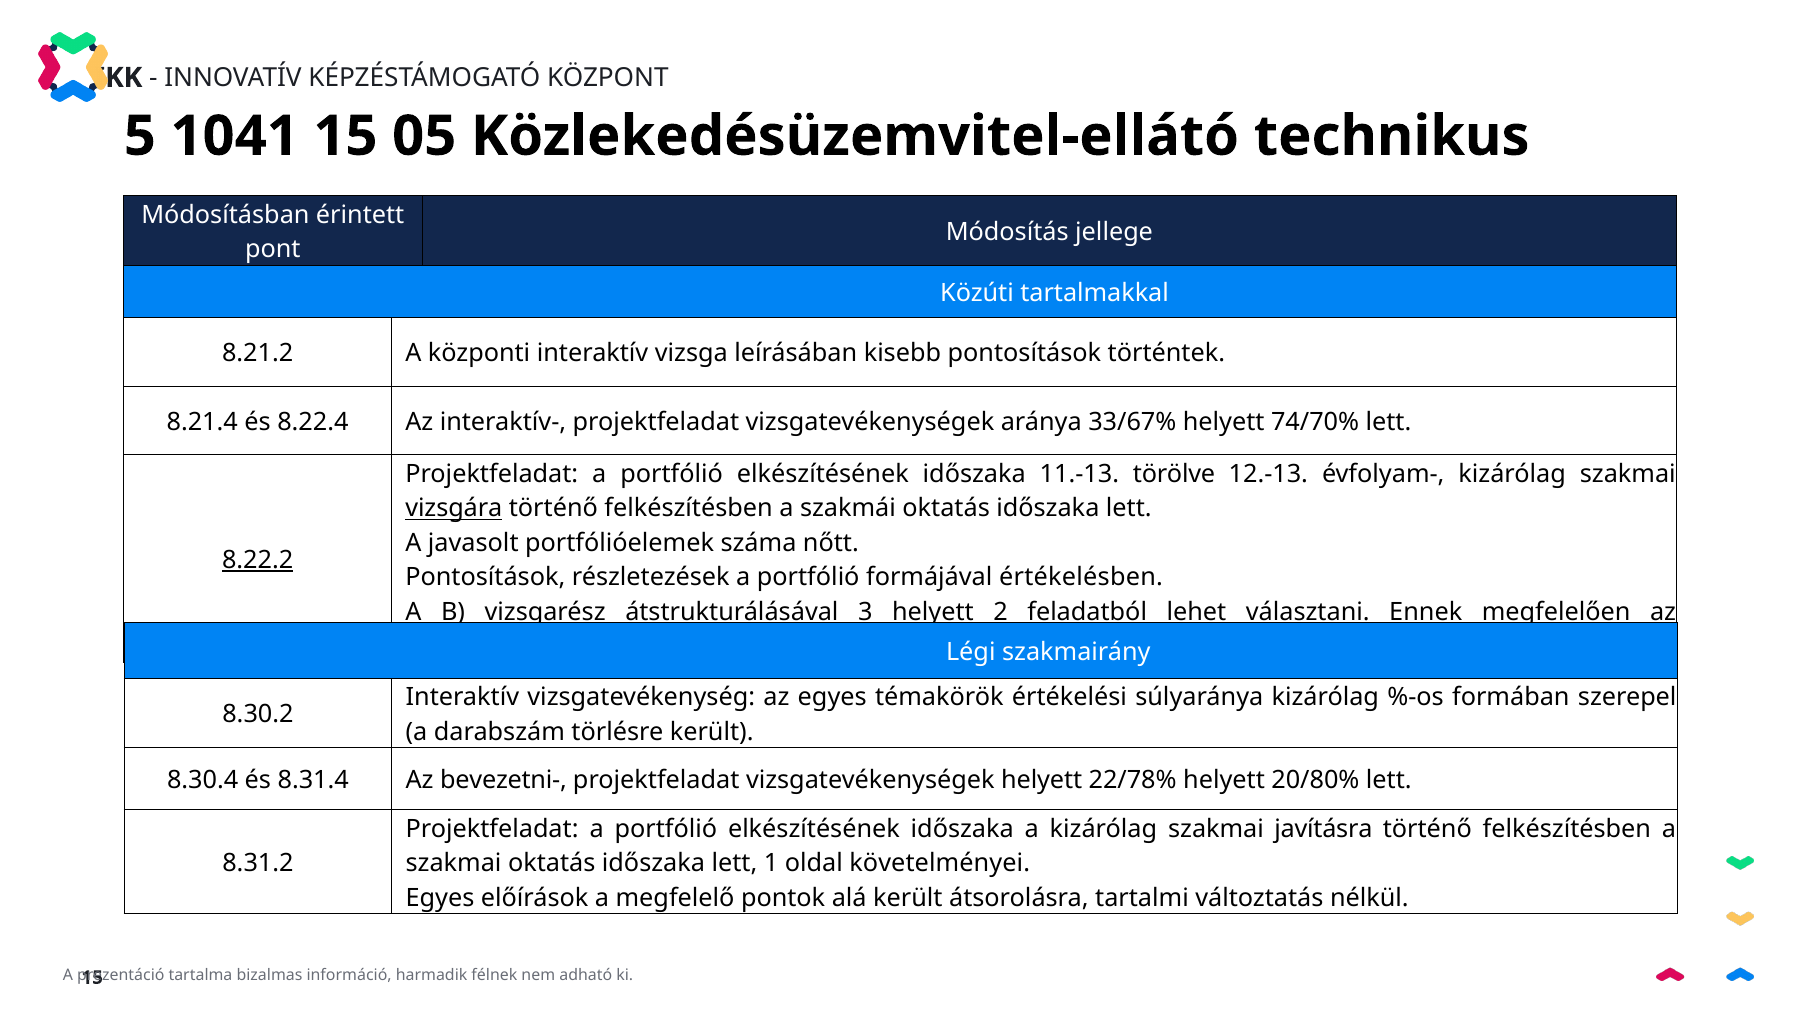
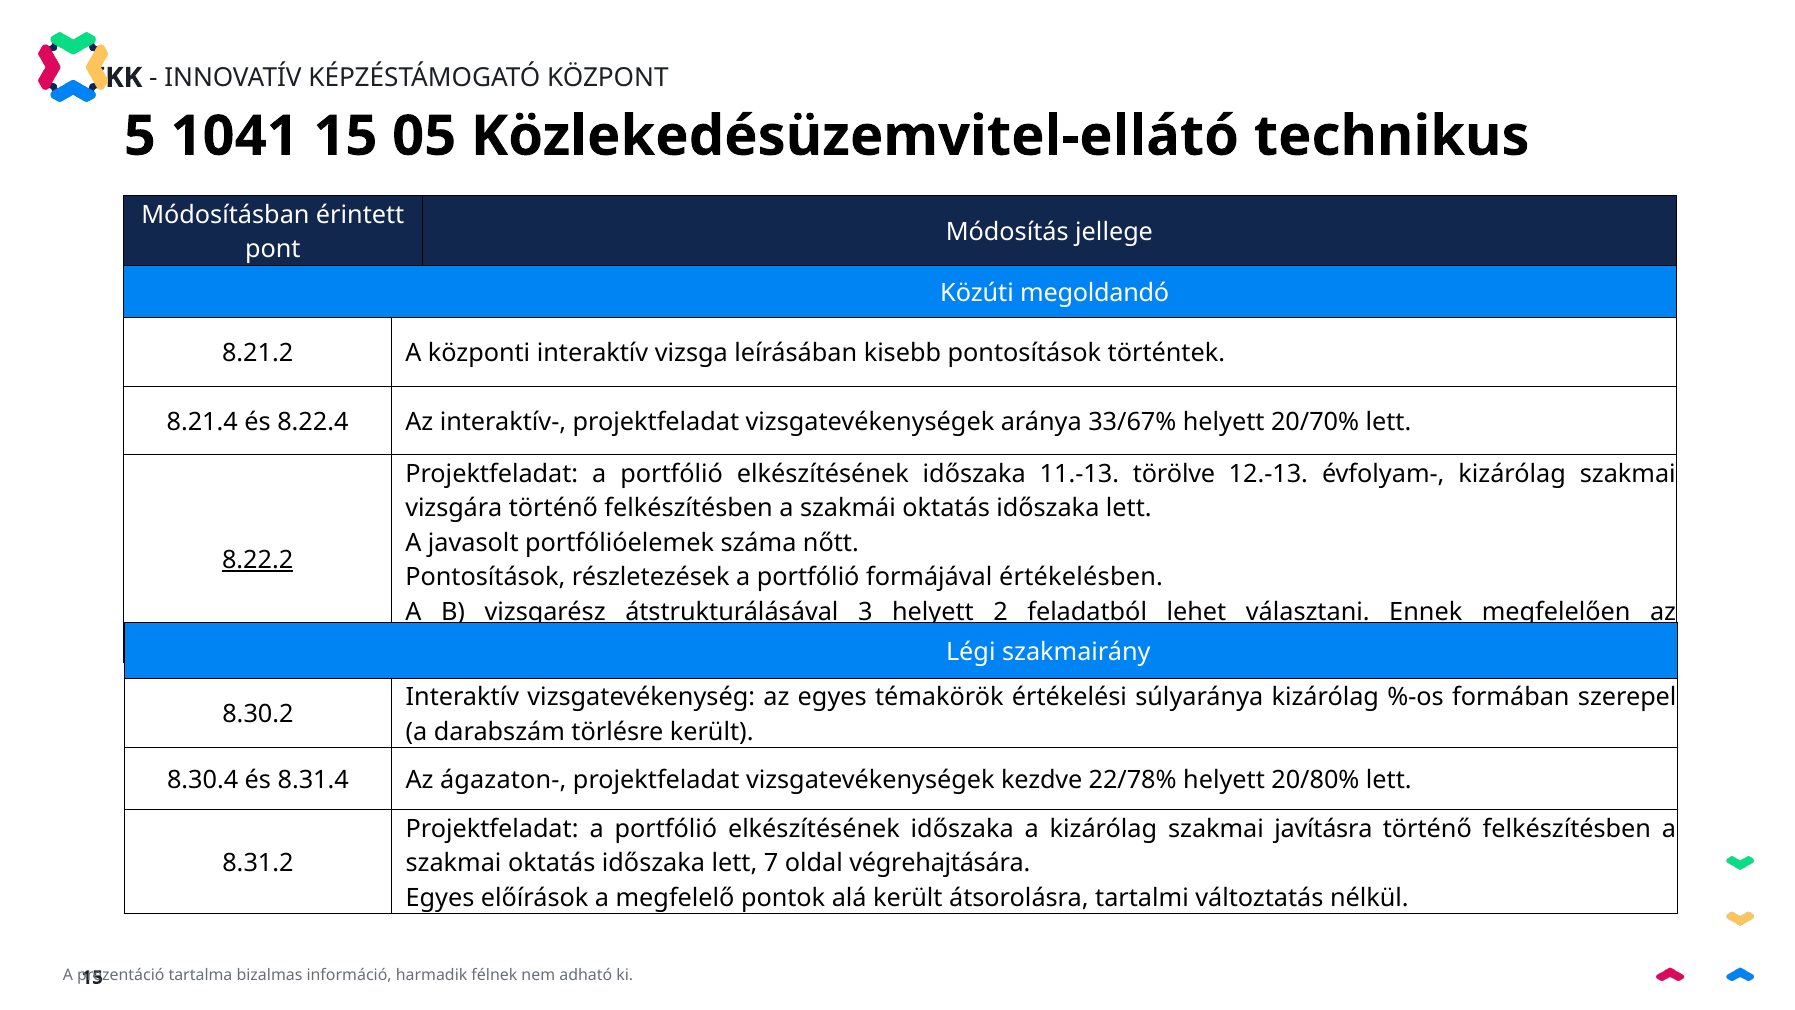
tartalmakkal: tartalmakkal -> megoldandó
74/70%: 74/70% -> 20/70%
vizsgára underline: present -> none
bevezetni-: bevezetni- -> ágazaton-
vizsgatevékenységek helyett: helyett -> kezdve
1: 1 -> 7
követelményei: követelményei -> végrehajtására
